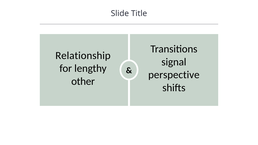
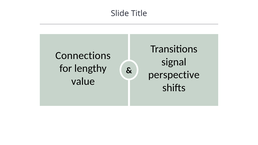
Relationship: Relationship -> Connections
other: other -> value
